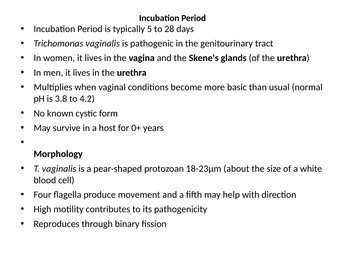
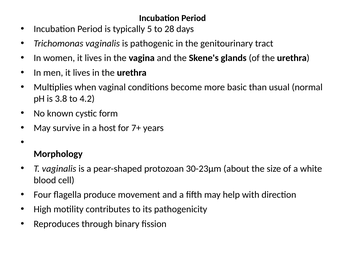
0+: 0+ -> 7+
18-23µm: 18-23µm -> 30-23µm
